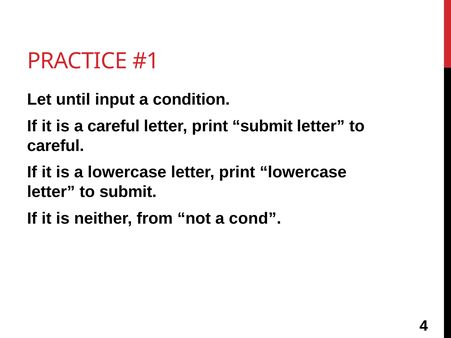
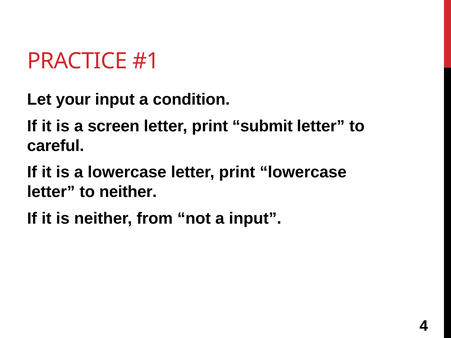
until: until -> your
a careful: careful -> screen
to submit: submit -> neither
a cond: cond -> input
